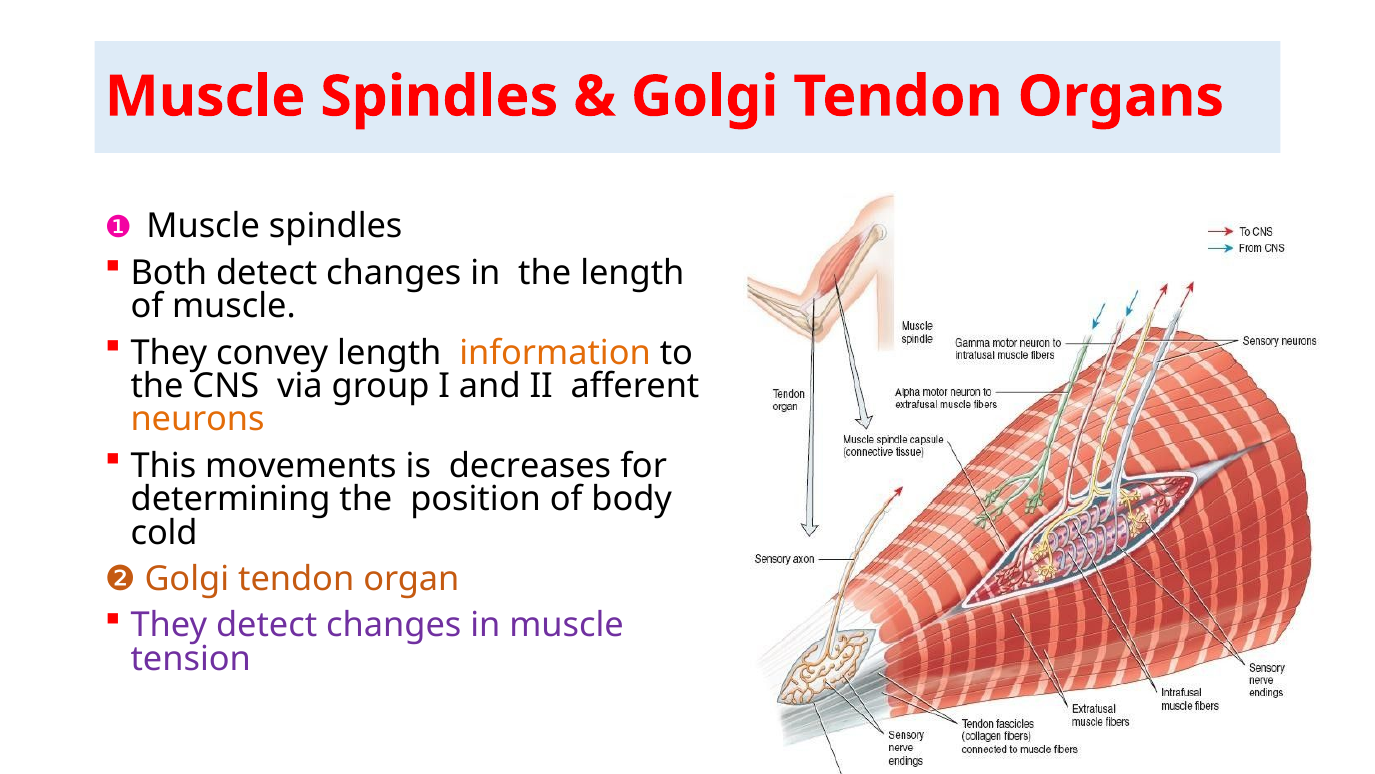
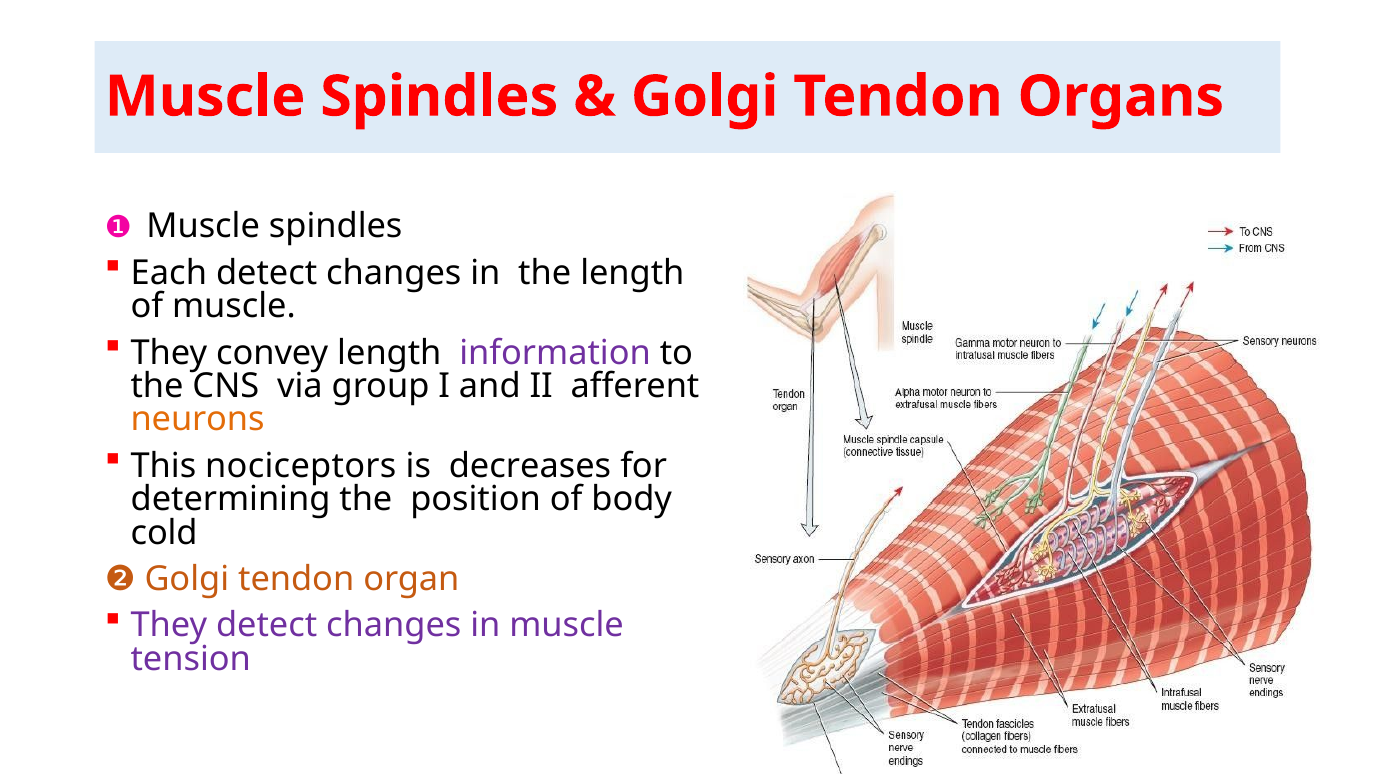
Both: Both -> Each
information colour: orange -> purple
movements: movements -> nociceptors
